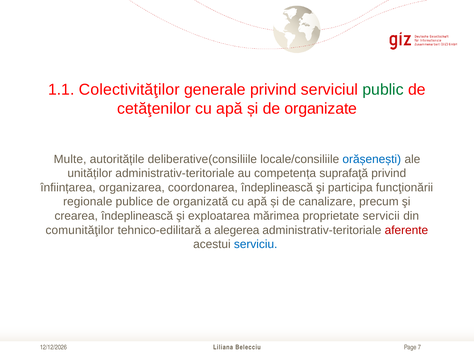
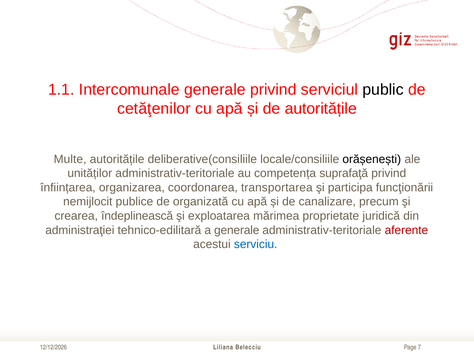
Colectivităţilor: Colectivităţilor -> Intercomunale
public colour: green -> black
de organizate: organizate -> autoritățile
orășenești colour: blue -> black
coordonarea îndeplinească: îndeplinească -> transportarea
regionale: regionale -> nemijlocit
servicii: servicii -> juridică
comunităţilor: comunităţilor -> administraţiei
a alegerea: alegerea -> generale
